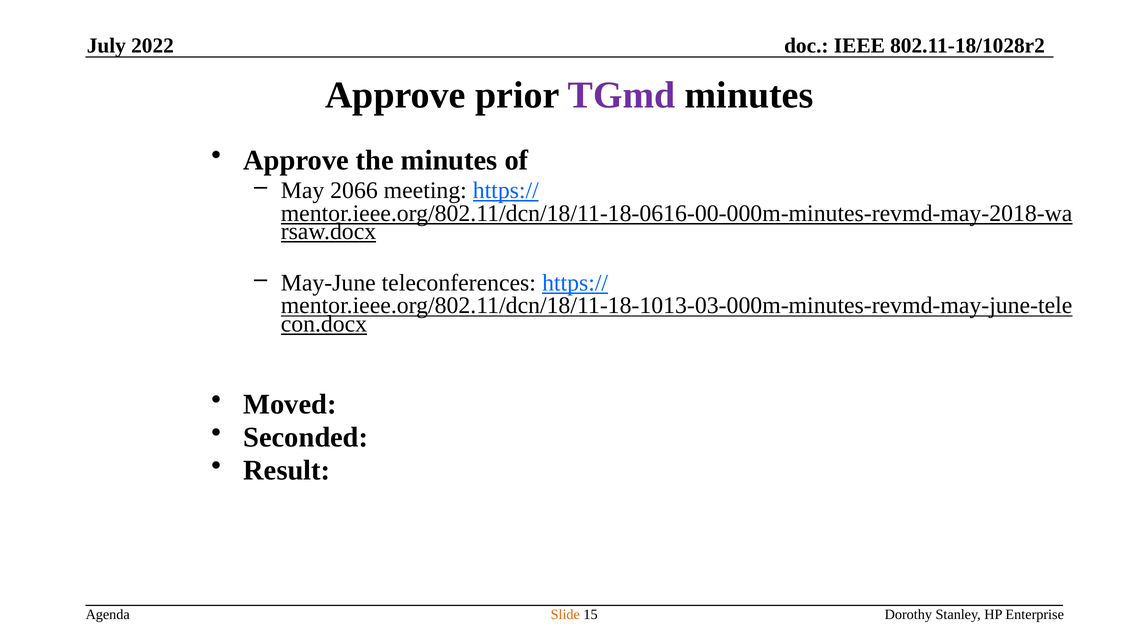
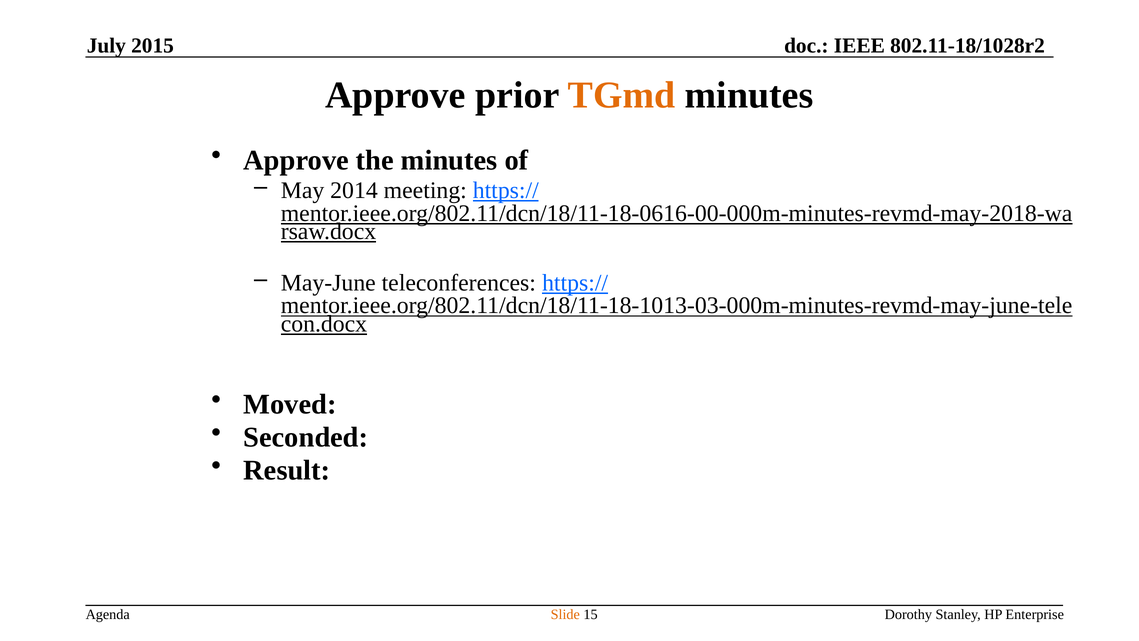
2022: 2022 -> 2015
TGmd colour: purple -> orange
2066: 2066 -> 2014
